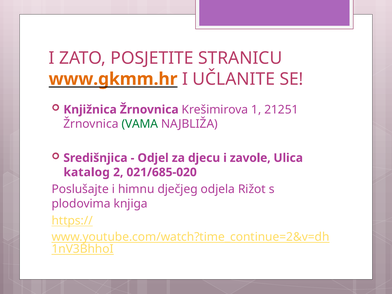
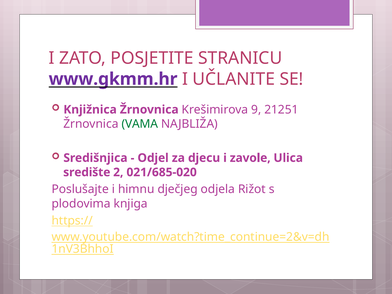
www.gkmm.hr colour: orange -> purple
1: 1 -> 9
katalog: katalog -> središte
